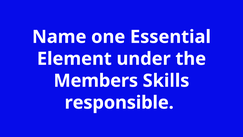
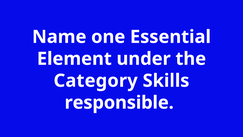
Members: Members -> Category
